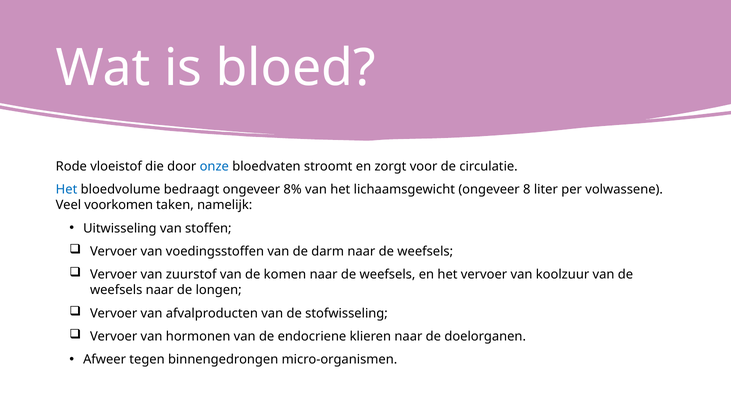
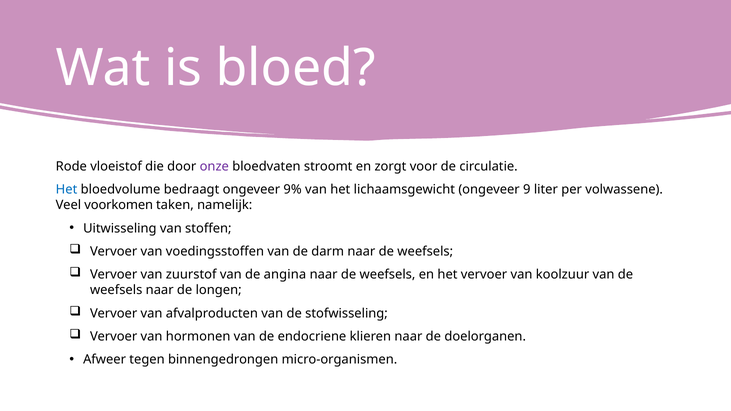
onze colour: blue -> purple
8%: 8% -> 9%
8: 8 -> 9
komen: komen -> angina
